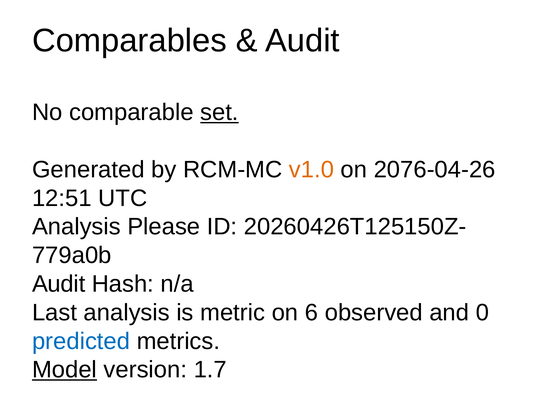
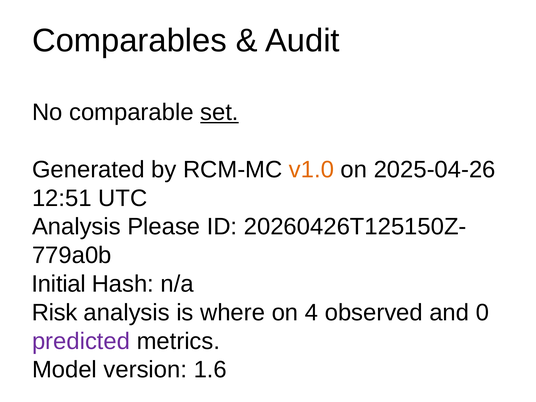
2076-04-26: 2076-04-26 -> 2025-04-26
Audit at (59, 284): Audit -> Initial
Last: Last -> Risk
metric: metric -> where
6: 6 -> 4
predicted colour: blue -> purple
Model underline: present -> none
1.7: 1.7 -> 1.6
